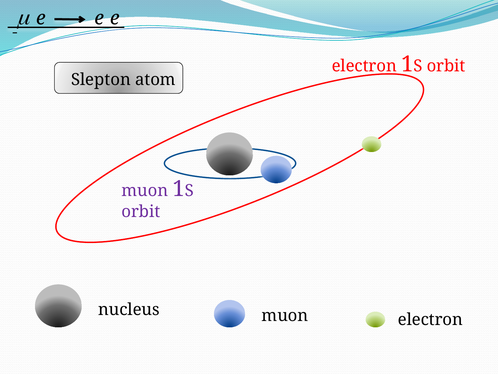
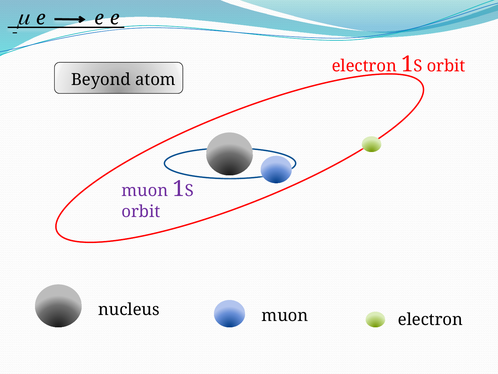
Slepton: Slepton -> Beyond
